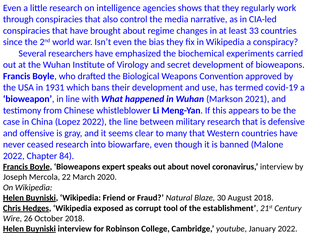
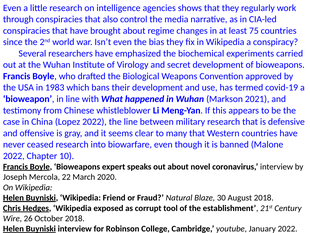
33: 33 -> 75
1931: 1931 -> 1983
84: 84 -> 10
